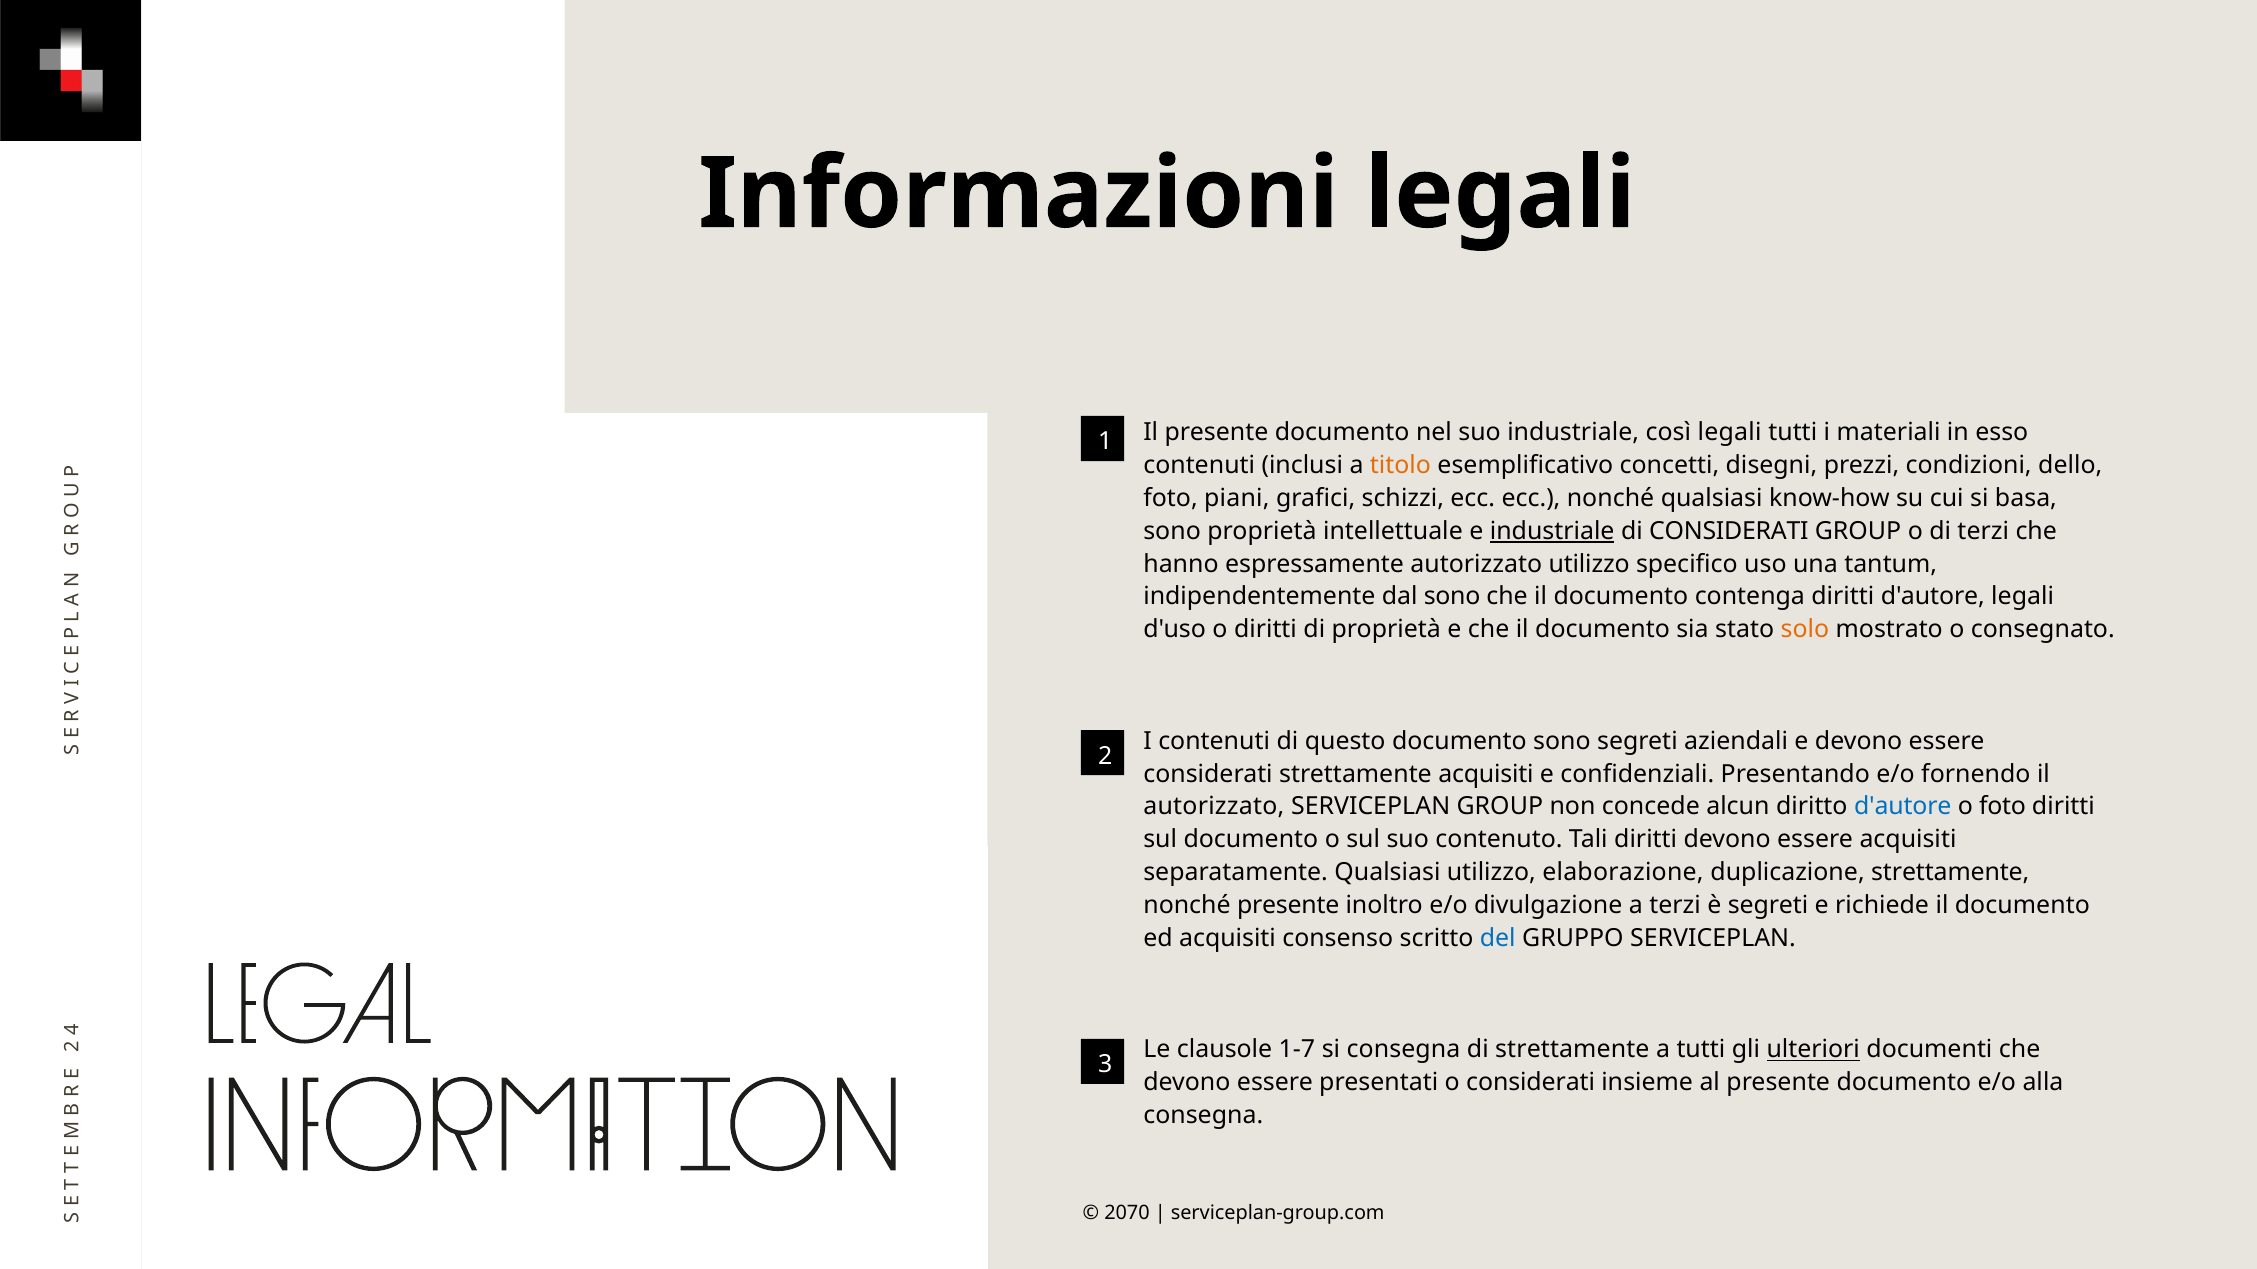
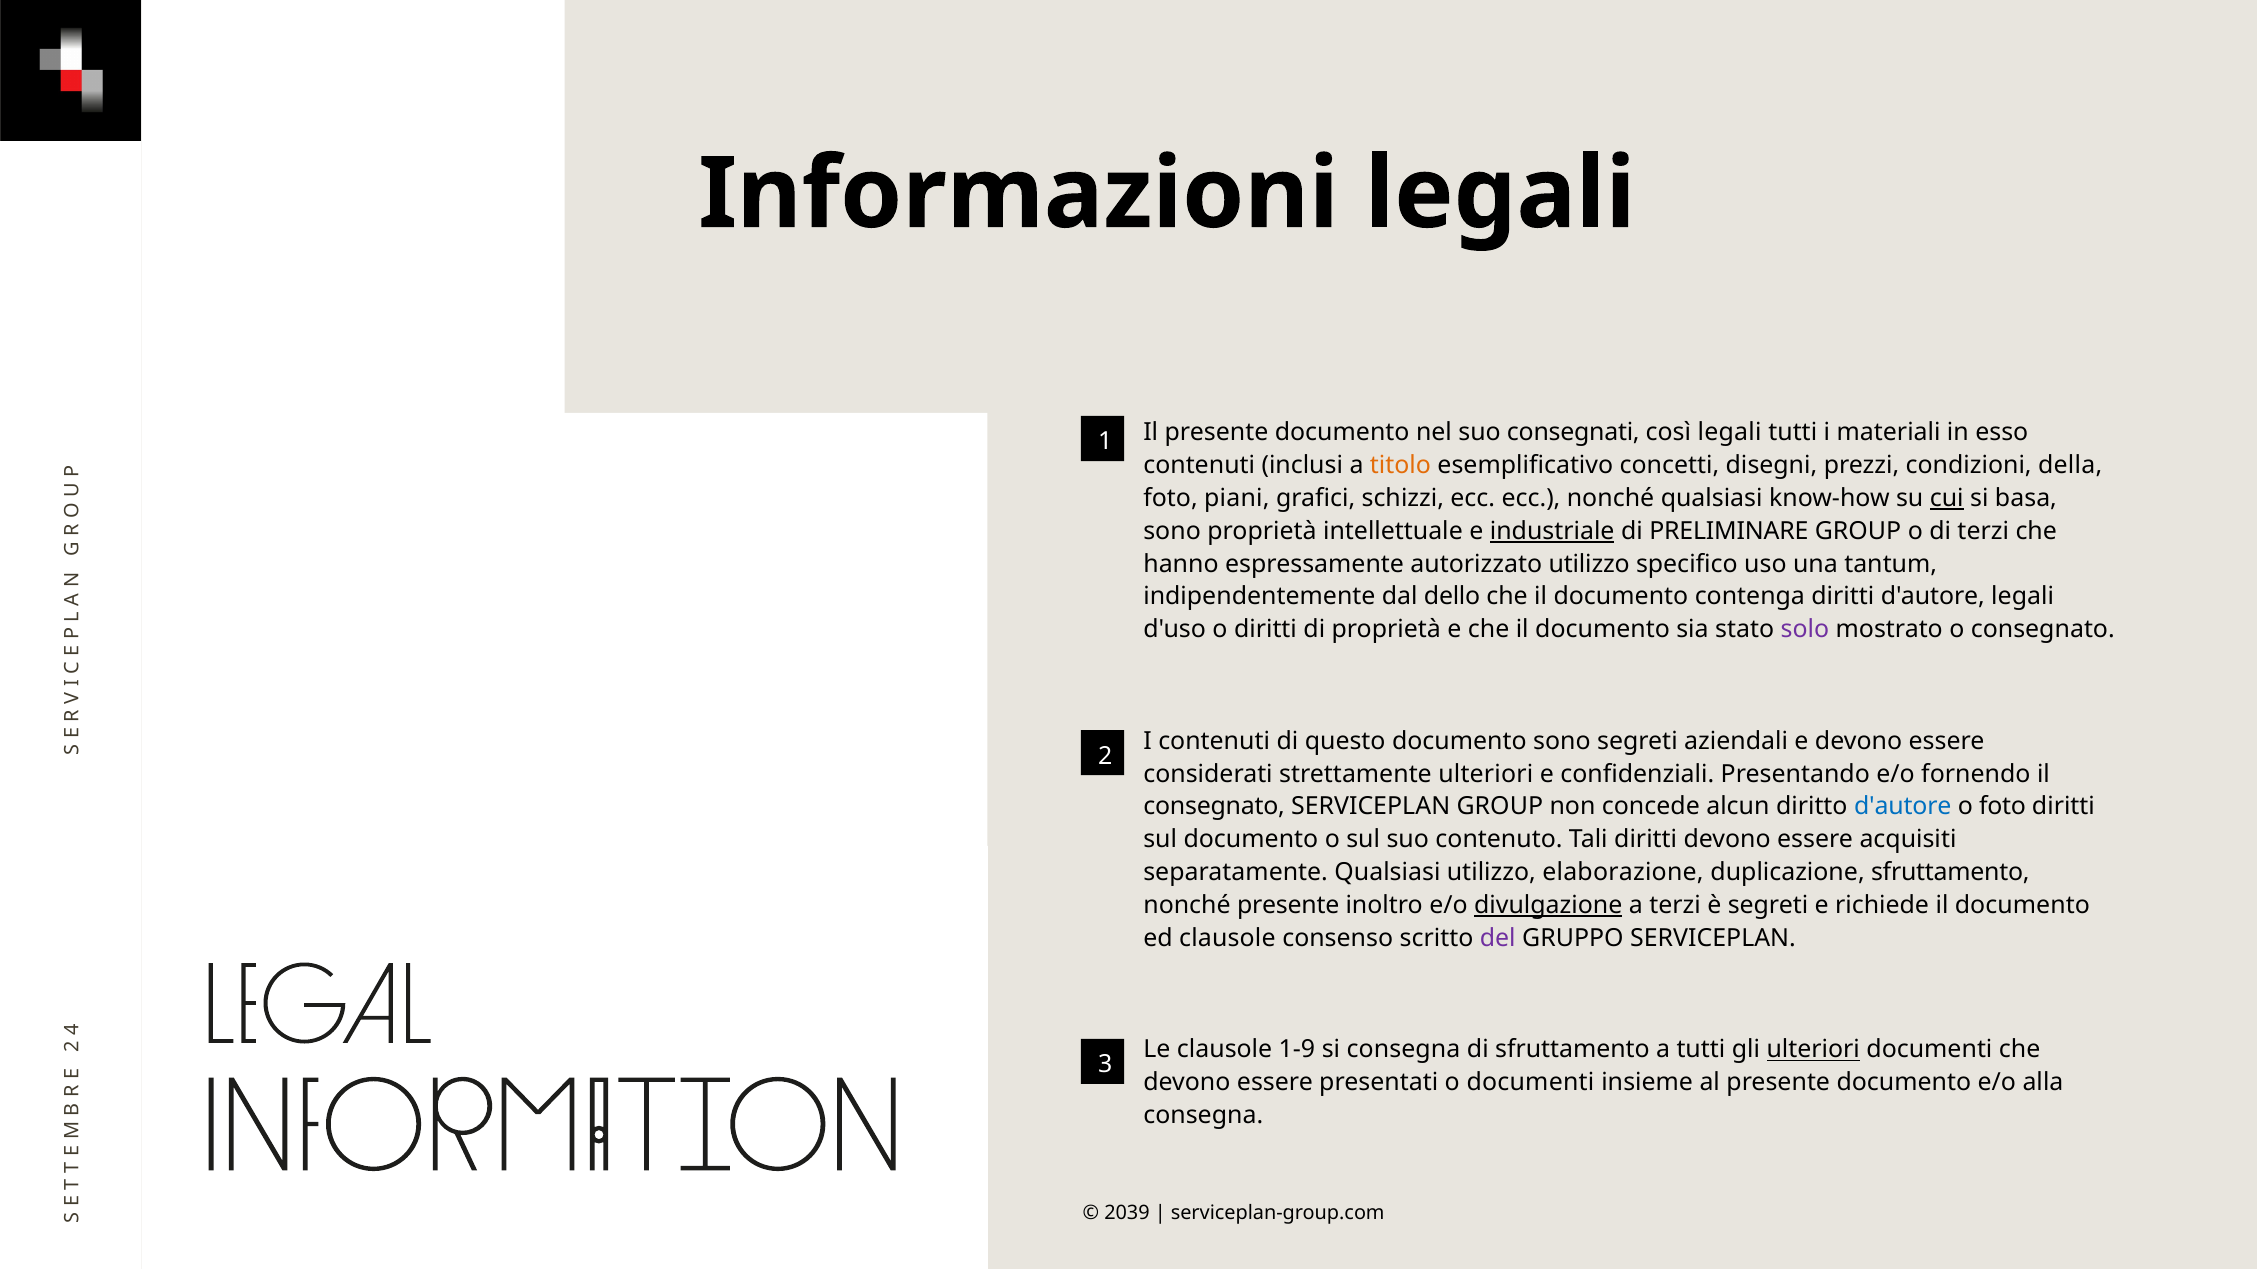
suo industriale: industriale -> consegnati
dello: dello -> della
cui underline: none -> present
di CONSIDERATI: CONSIDERATI -> PRELIMINARE
dal sono: sono -> dello
solo colour: orange -> purple
strettamente acquisiti: acquisiti -> ulteriori
autorizzato at (1214, 807): autorizzato -> consegnato
duplicazione strettamente: strettamente -> sfruttamento
divulgazione underline: none -> present
ed acquisiti: acquisiti -> clausole
del colour: blue -> purple
1-7: 1-7 -> 1-9
di strettamente: strettamente -> sfruttamento
o considerati: considerati -> documenti
2070: 2070 -> 2039
